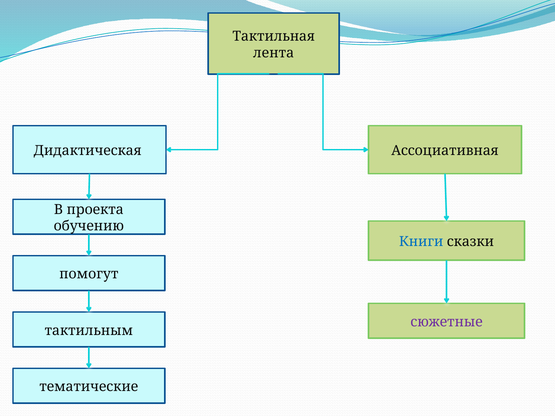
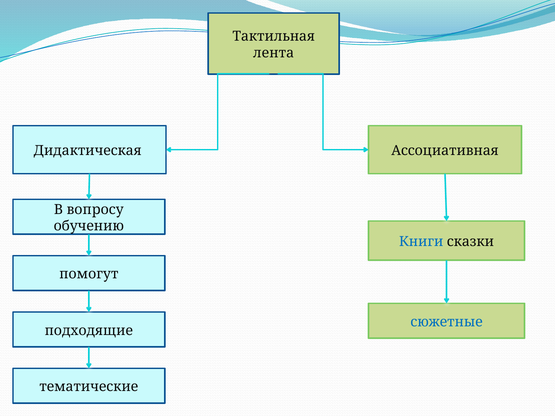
проекта: проекта -> вопросу
сюжетные colour: purple -> blue
тактильным: тактильным -> подходящие
